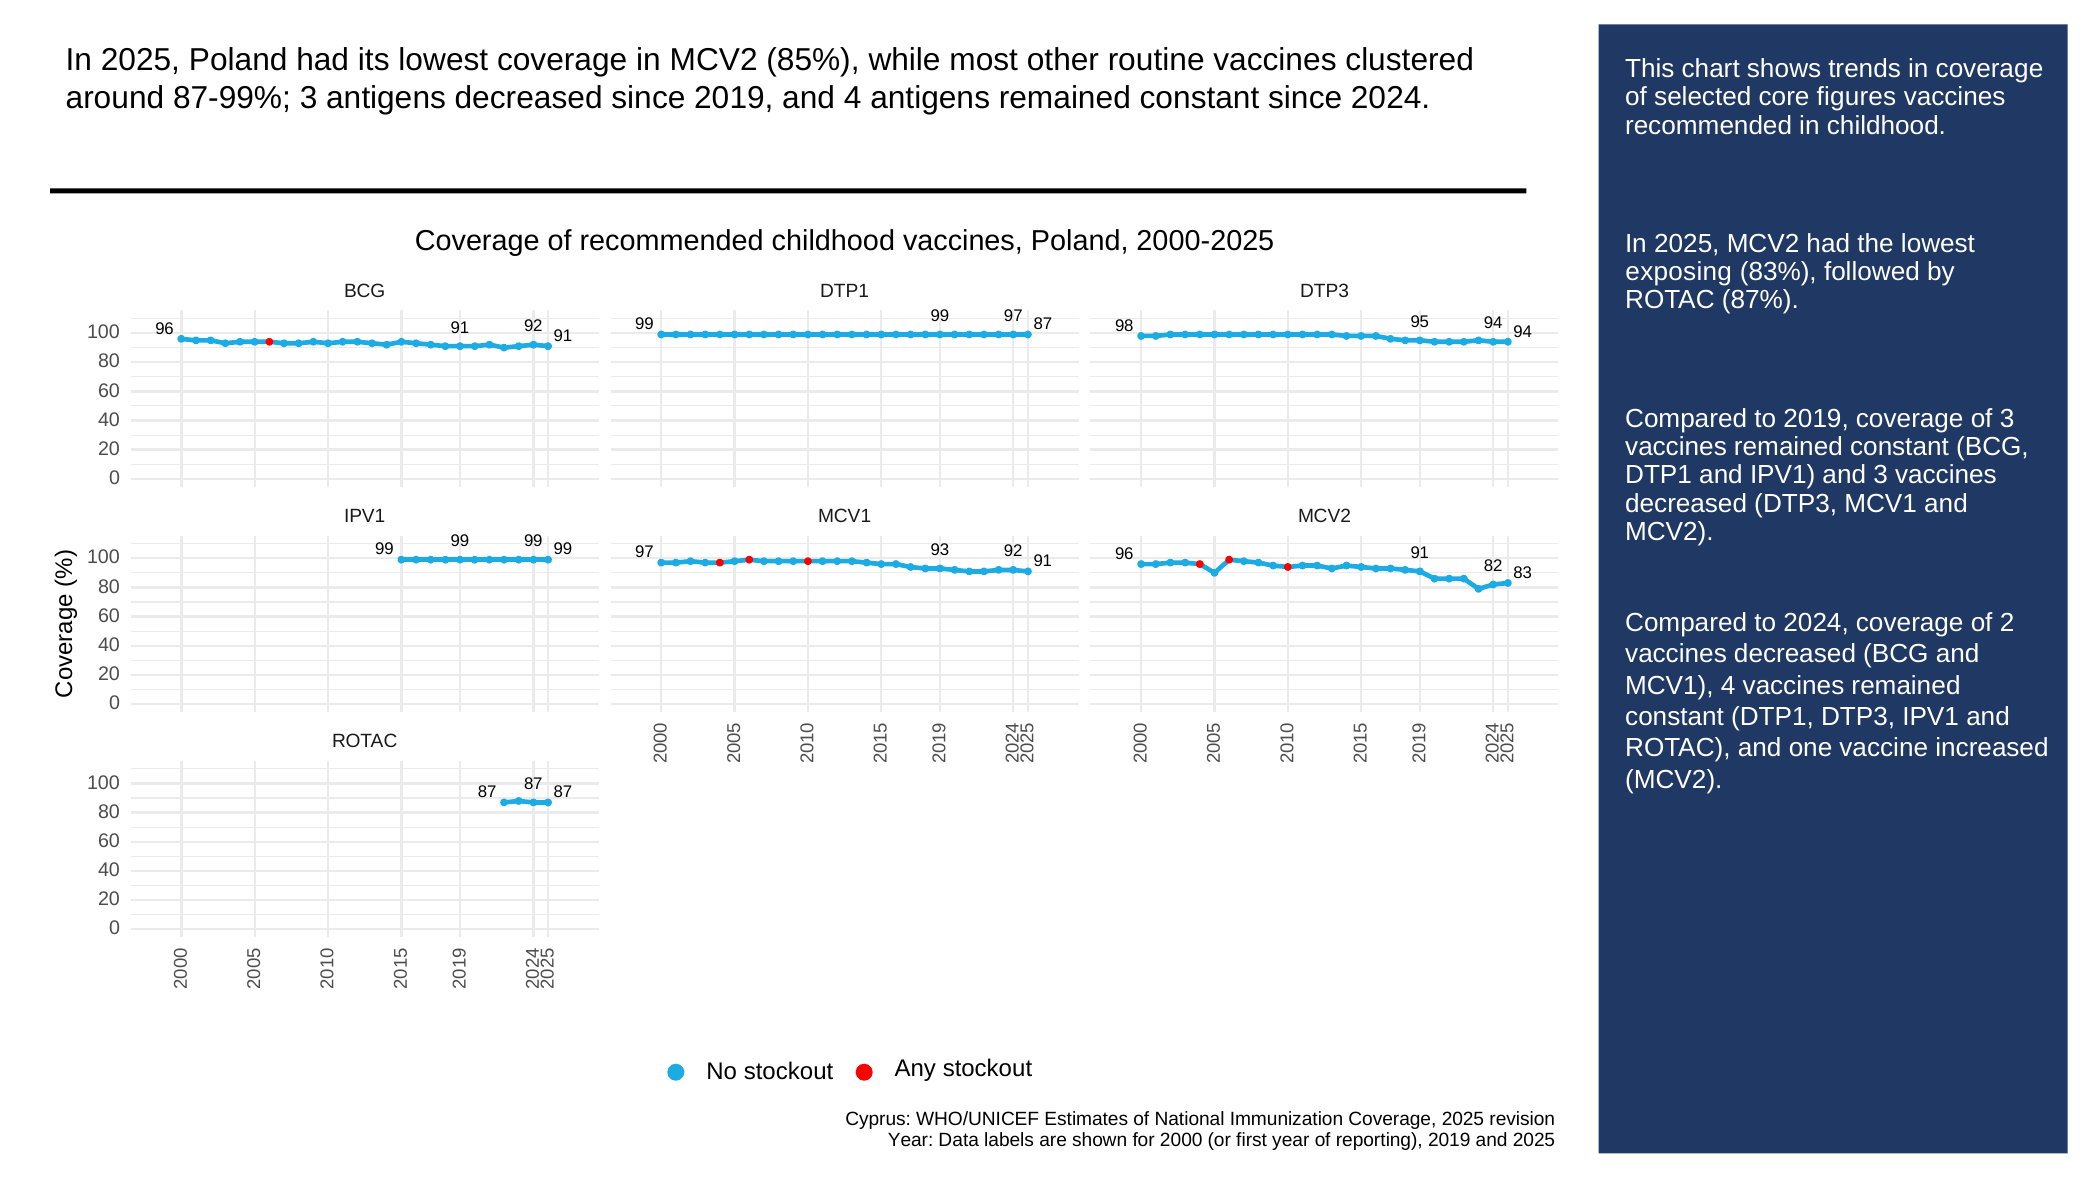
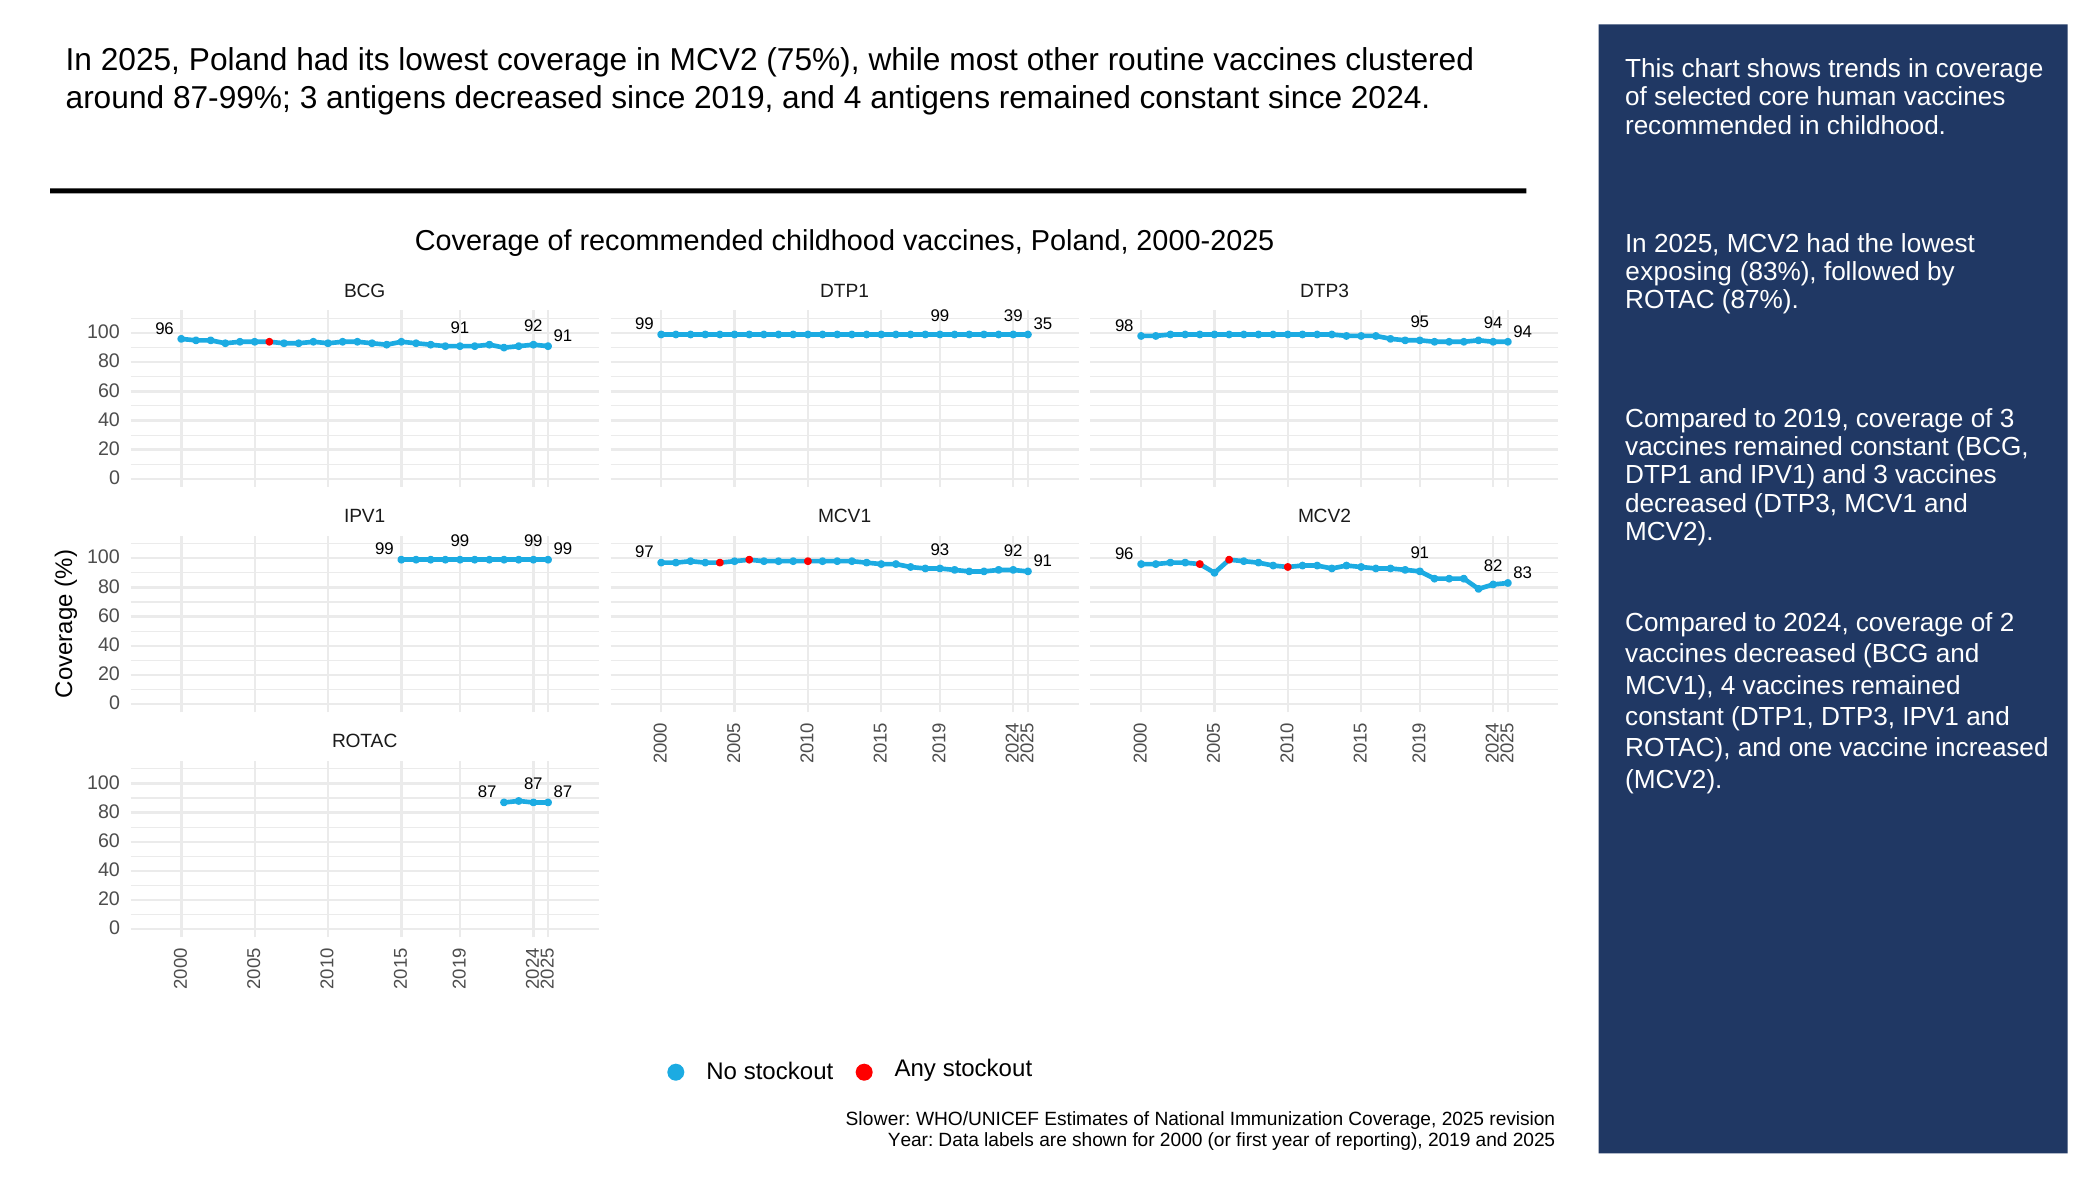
85%: 85% -> 75%
figures: figures -> human
99 97: 97 -> 39
87 at (1043, 324): 87 -> 35
Cyprus: Cyprus -> Slower
